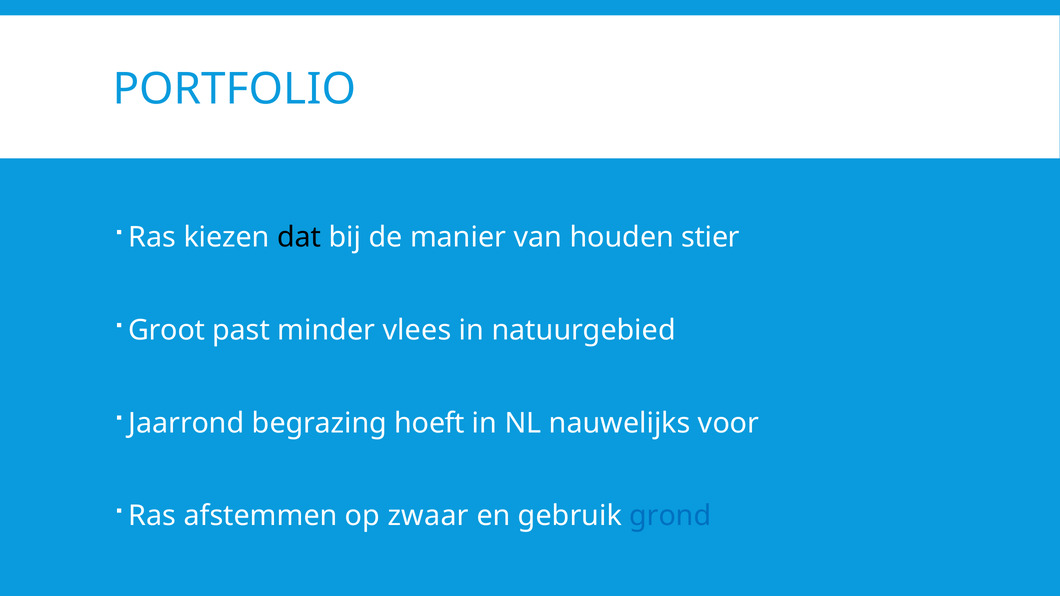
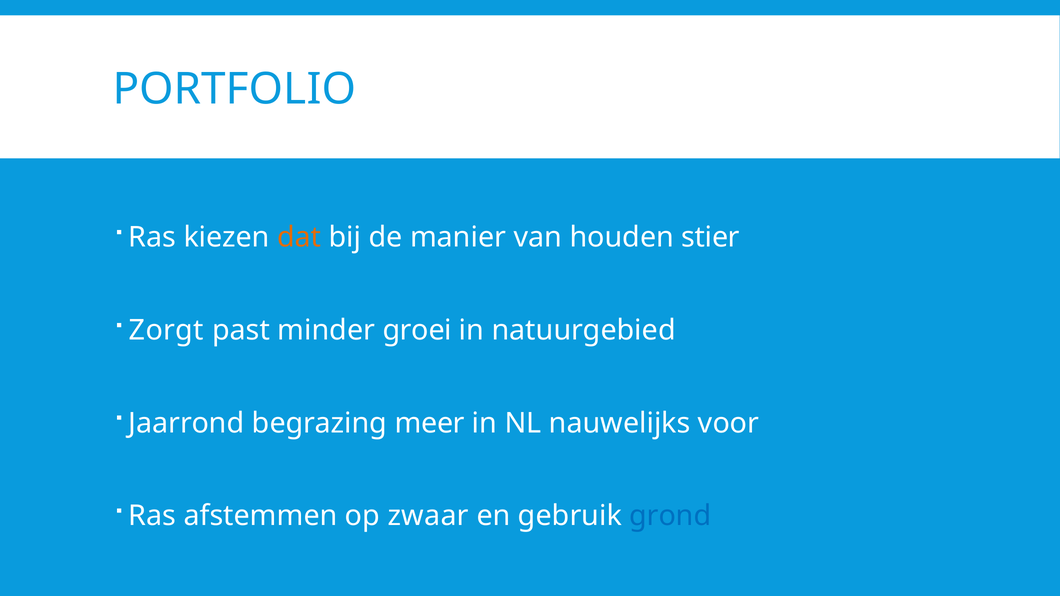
dat colour: black -> orange
Groot: Groot -> Zorgt
vlees: vlees -> groei
hoeft: hoeft -> meer
